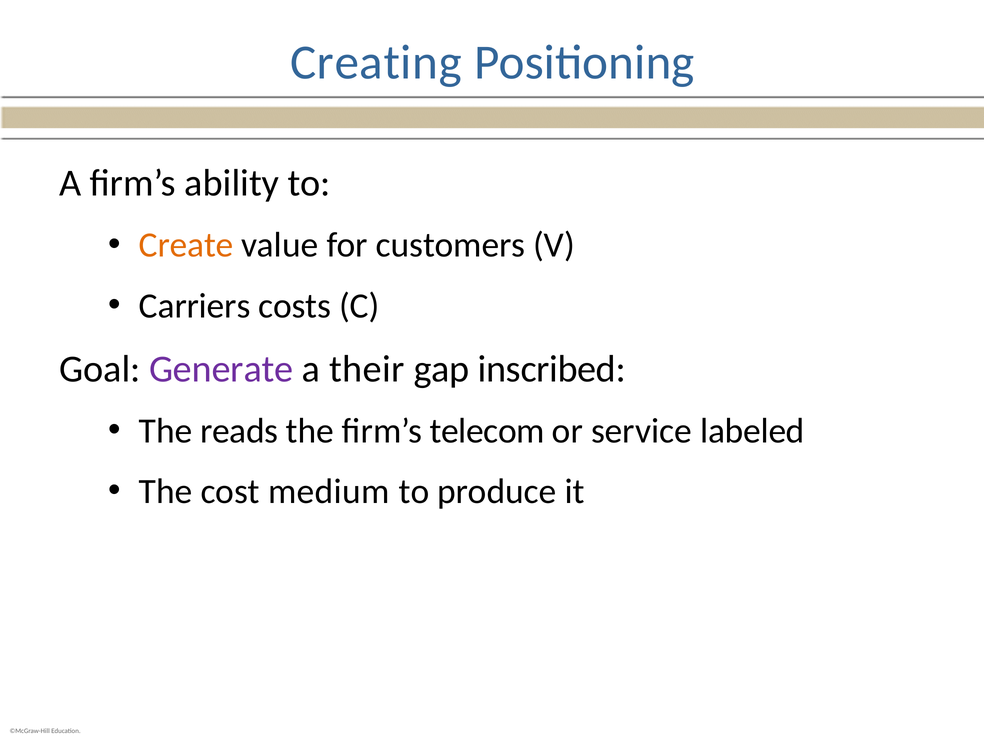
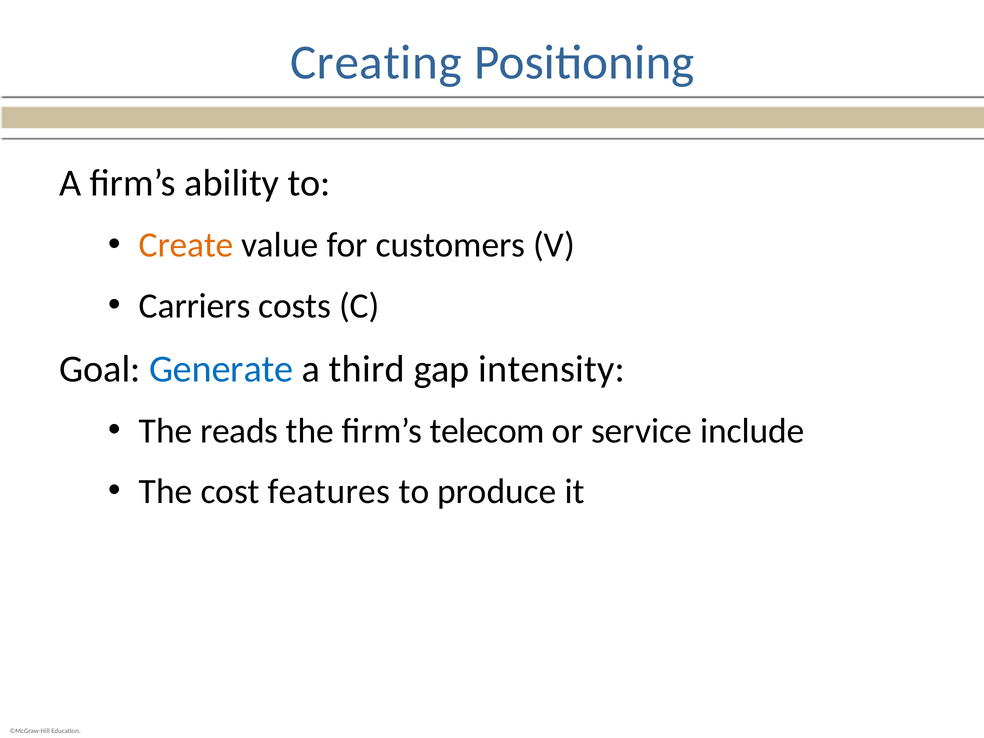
Generate colour: purple -> blue
their: their -> third
inscribed: inscribed -> intensity
labeled: labeled -> include
medium: medium -> features
